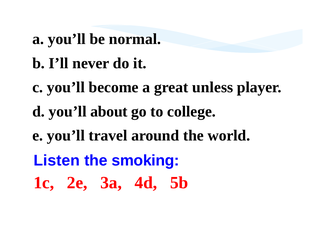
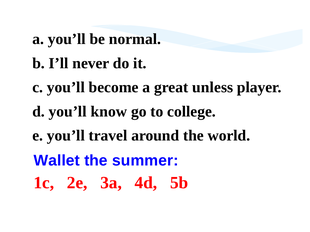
about: about -> know
Listen: Listen -> Wallet
smoking: smoking -> summer
